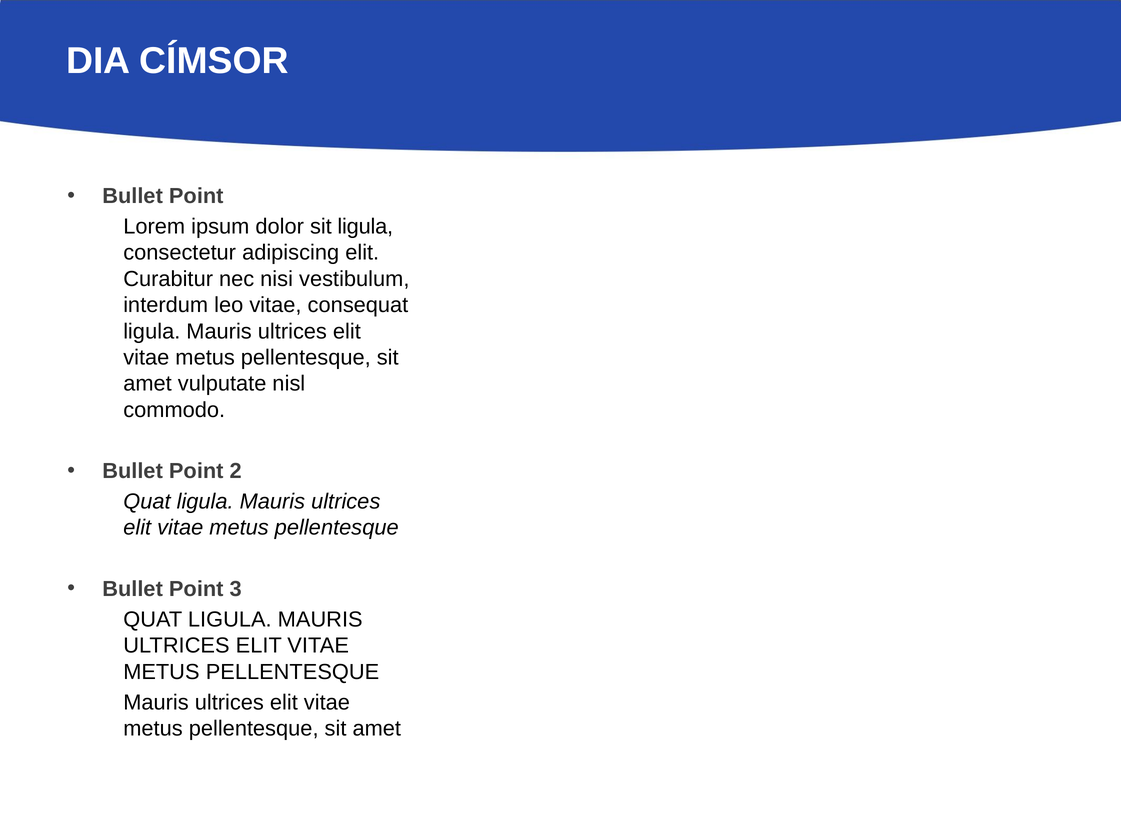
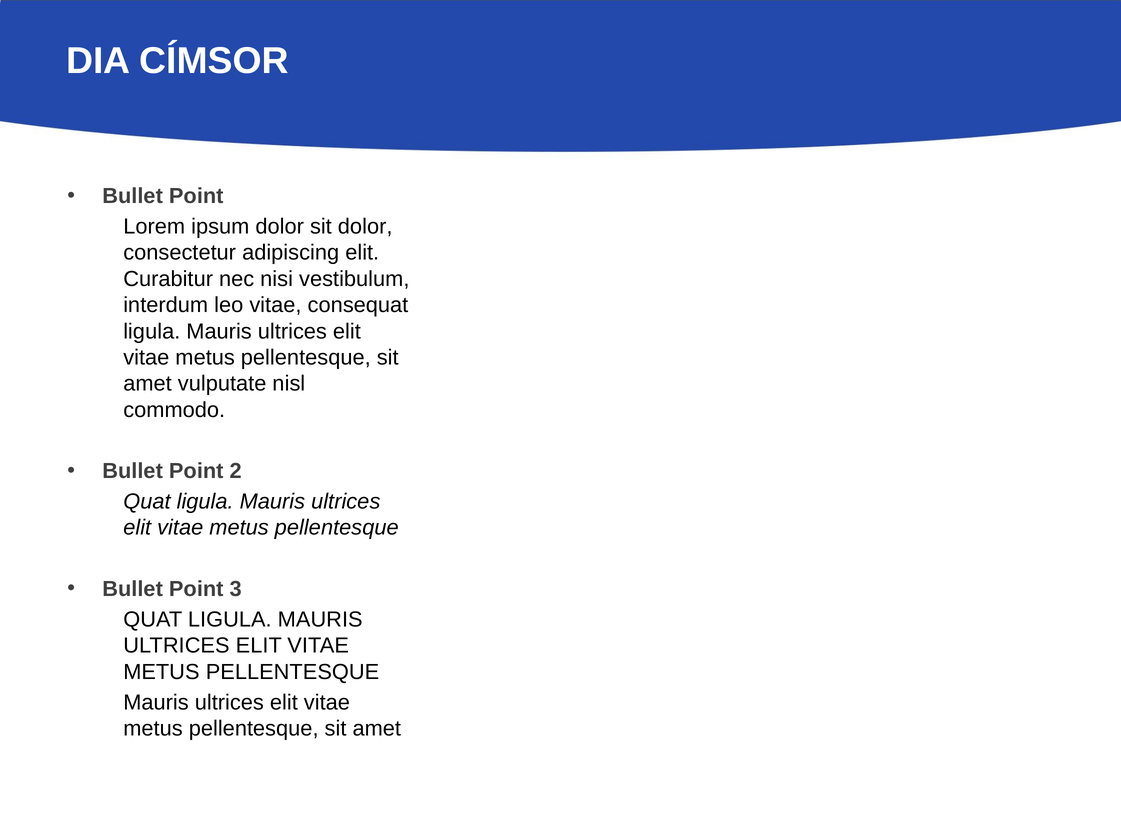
sit ligula: ligula -> dolor
